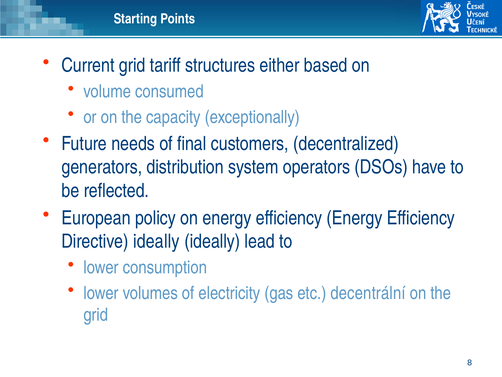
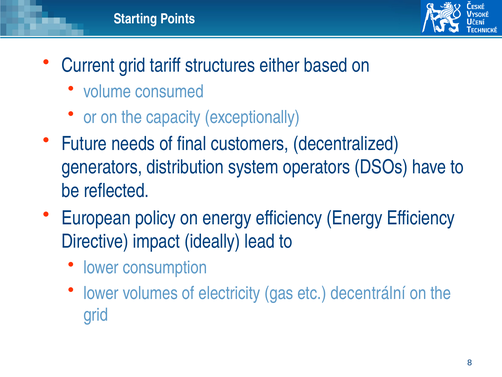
Directive ideally: ideally -> impact
